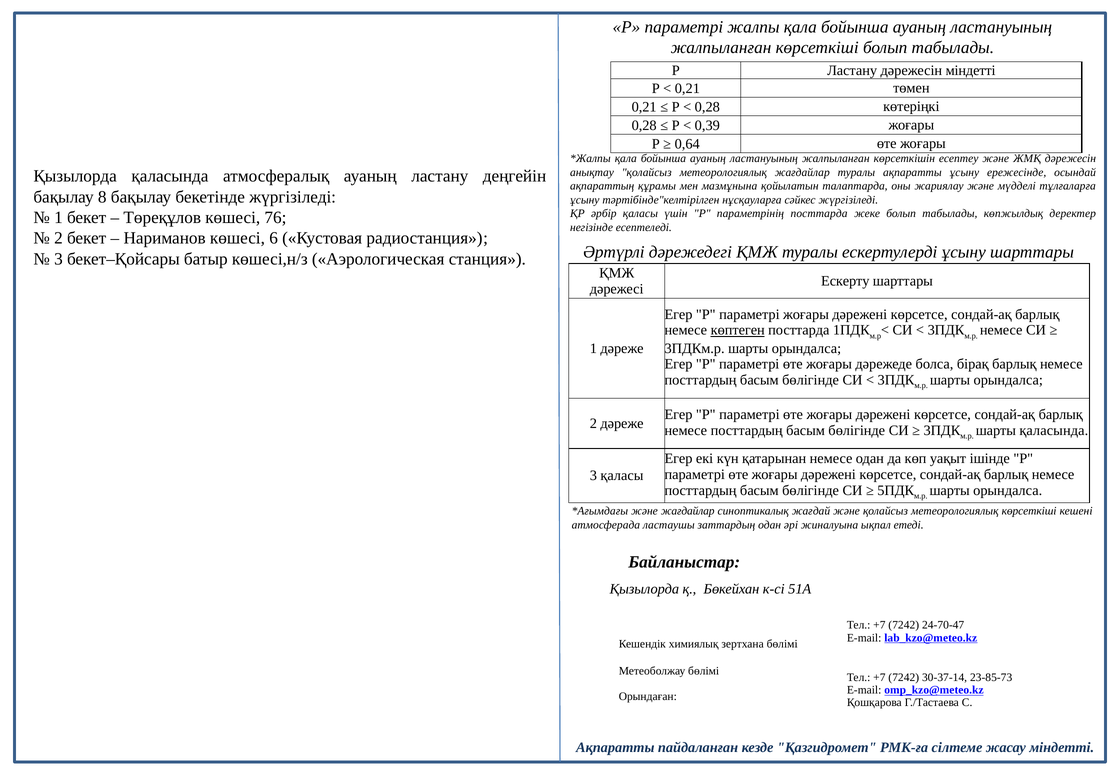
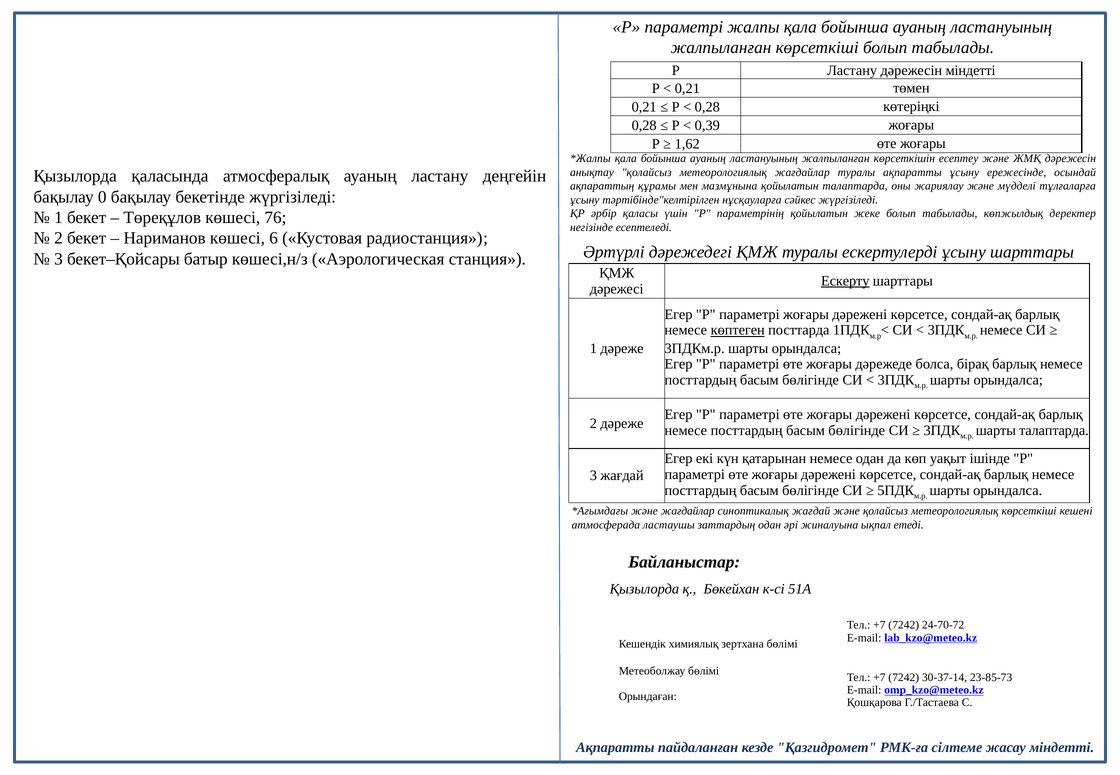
0,64: 0,64 -> 1,62
8: 8 -> 0
параметрінің посттарда: посттарда -> қойылатын
Ескерту underline: none -> present
шарты қаласында: қаласында -> талаптарда
3 қаласы: қаласы -> жағдай
24-70-47: 24-70-47 -> 24-70-72
